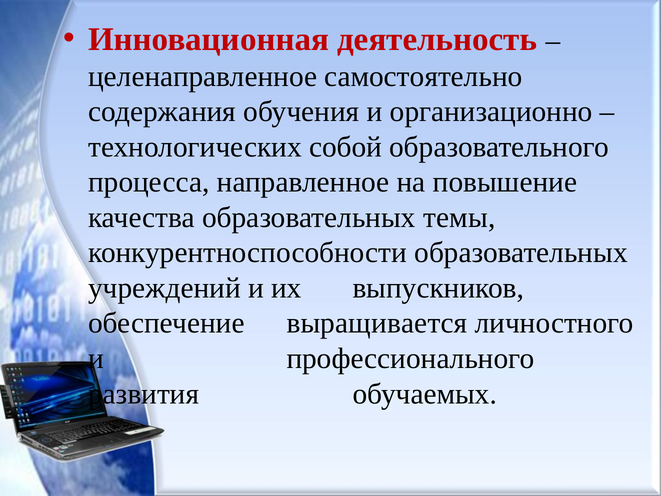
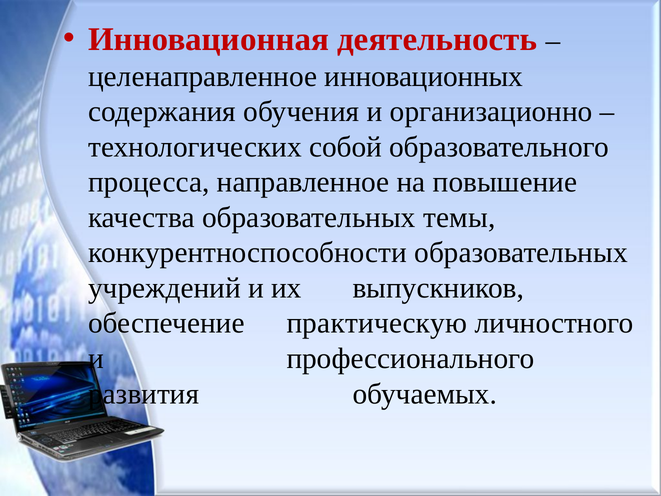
самостоятельно: самостоятельно -> инновационных
выращивается: выращивается -> практическую
